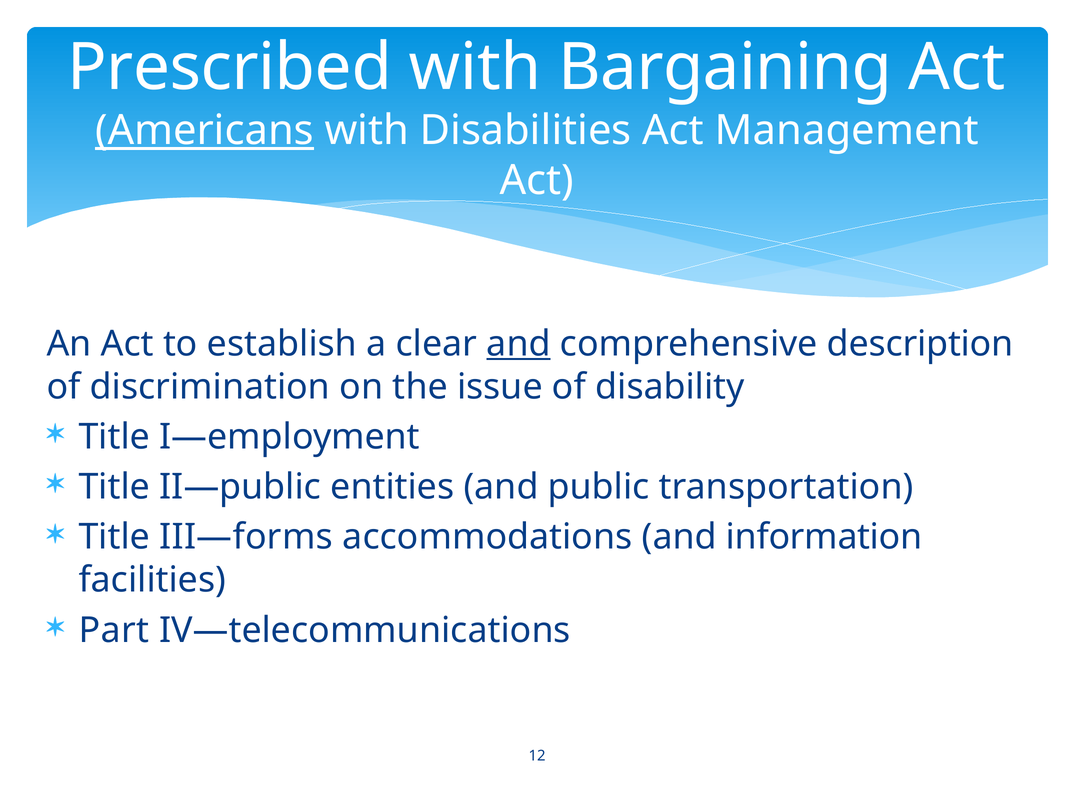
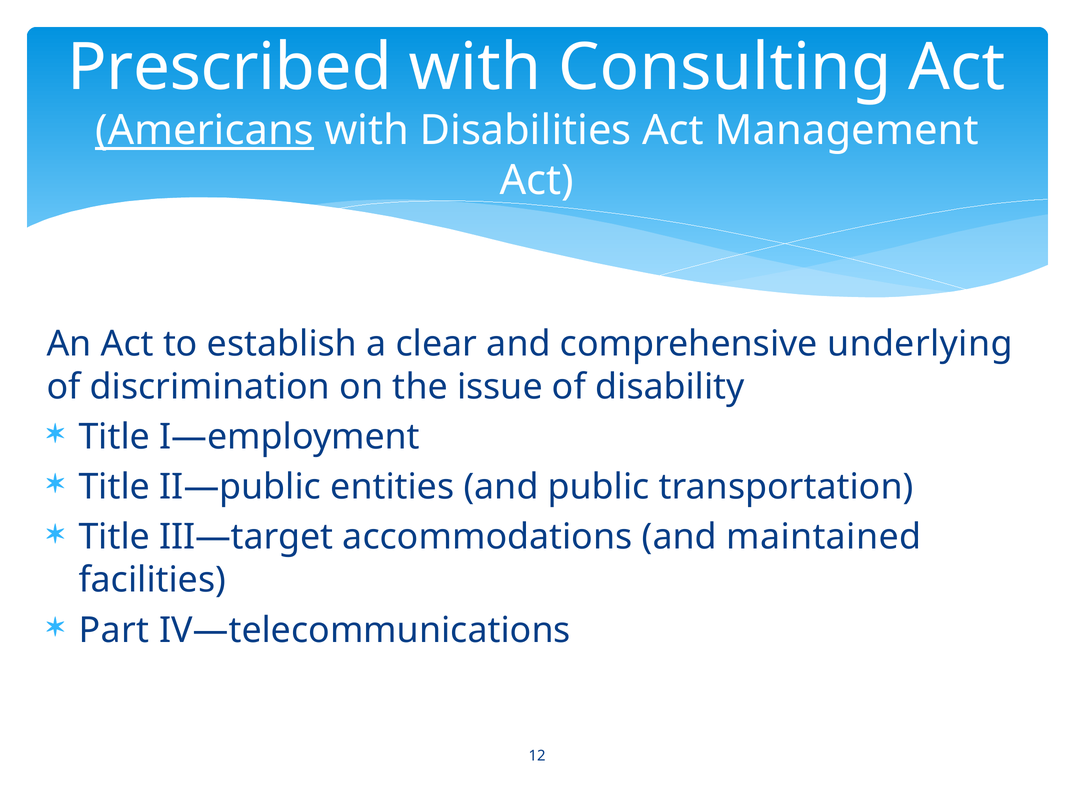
Bargaining: Bargaining -> Consulting
and at (519, 344) underline: present -> none
description: description -> underlying
III—forms: III—forms -> III—target
information: information -> maintained
